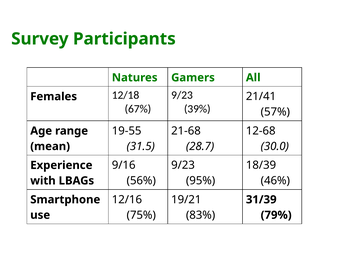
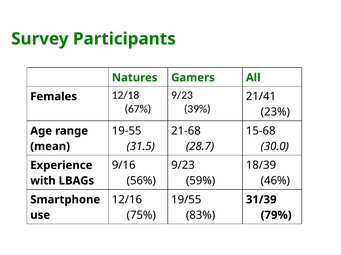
57%: 57% -> 23%
12-68: 12-68 -> 15-68
95%: 95% -> 59%
19/21: 19/21 -> 19/55
